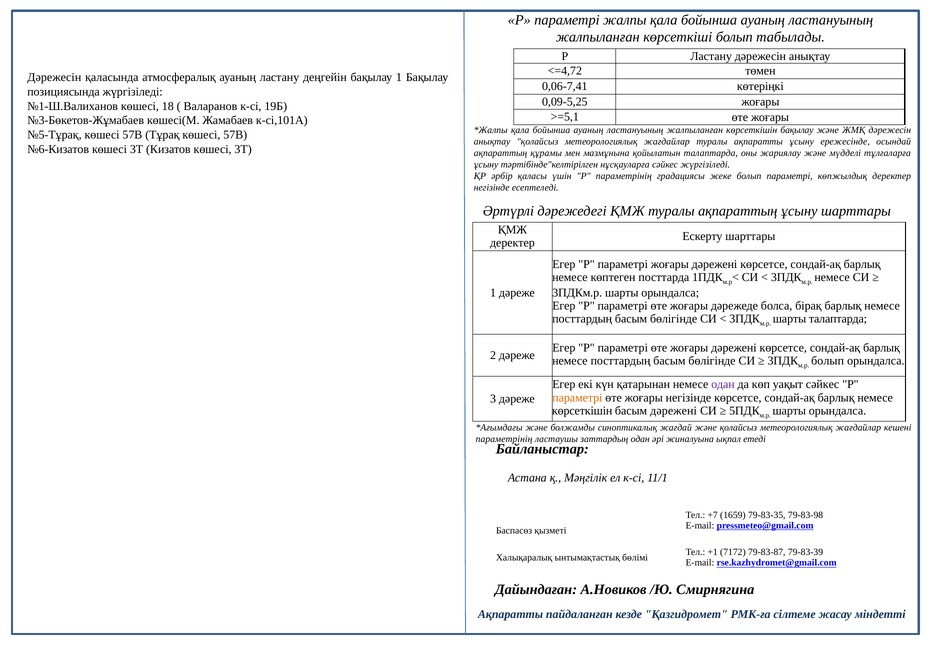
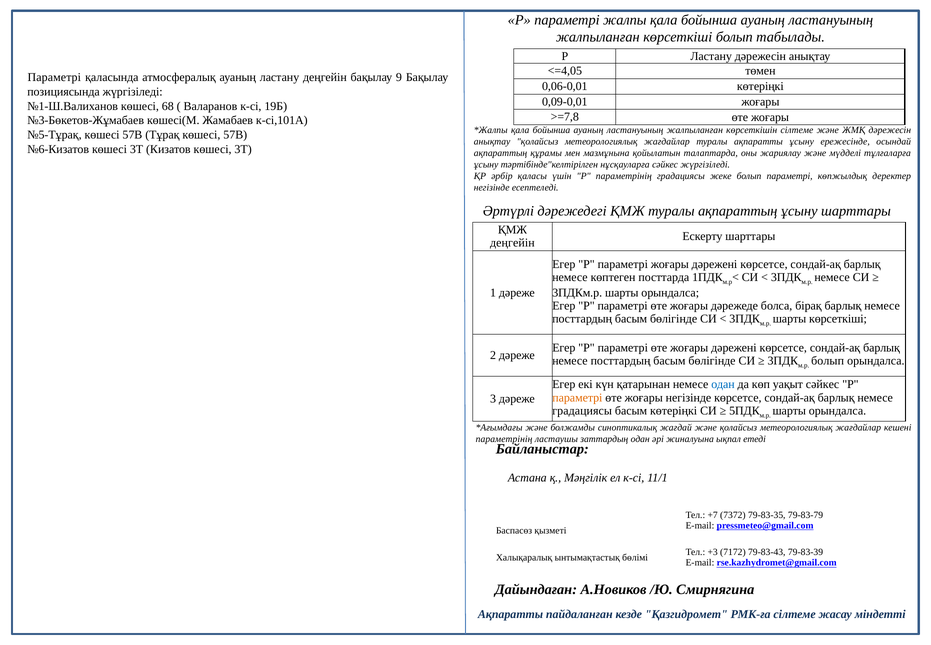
<=4,72: <=4,72 -> <=4,05
Дәрежесін at (54, 77): Дәрежесін -> Параметрі
бақылау 1: 1 -> 9
0,06-7,41: 0,06-7,41 -> 0,06-0,01
0,09-5,25: 0,09-5,25 -> 0,09-0,01
18: 18 -> 68
>=5,1: >=5,1 -> >=7,8
көрсеткішін бақылау: бақылау -> сілтеме
деректер at (512, 243): деректер -> деңгейін
шарты талаптарда: талаптарда -> көрсеткіші
одан at (723, 384) colour: purple -> blue
көрсеткішін at (582, 411): көрсеткішін -> градациясы
басым дәрежені: дәрежені -> көтеріңкі
1659: 1659 -> 7372
79-83-98: 79-83-98 -> 79-83-79
+1: +1 -> +3
79-83-87: 79-83-87 -> 79-83-43
